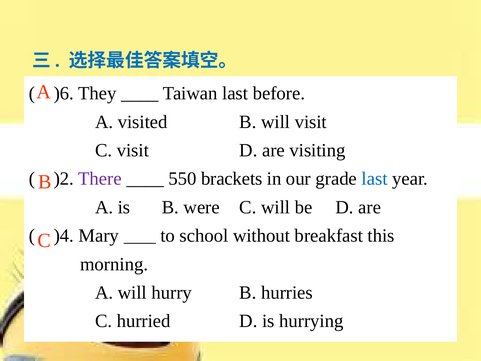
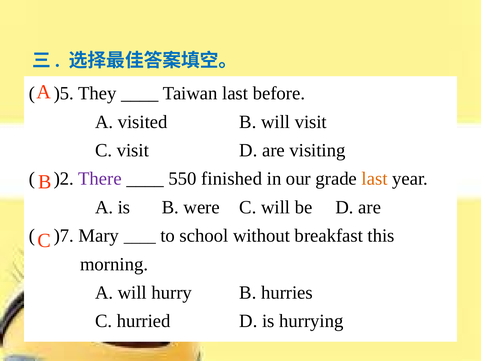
)6: )6 -> )5
brackets: brackets -> finished
last at (375, 179) colour: blue -> orange
)4: )4 -> )7
